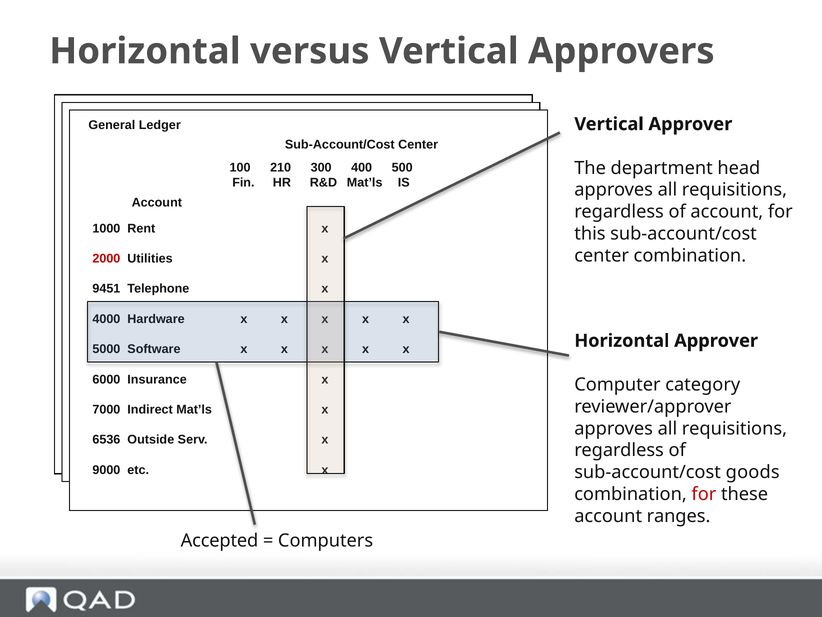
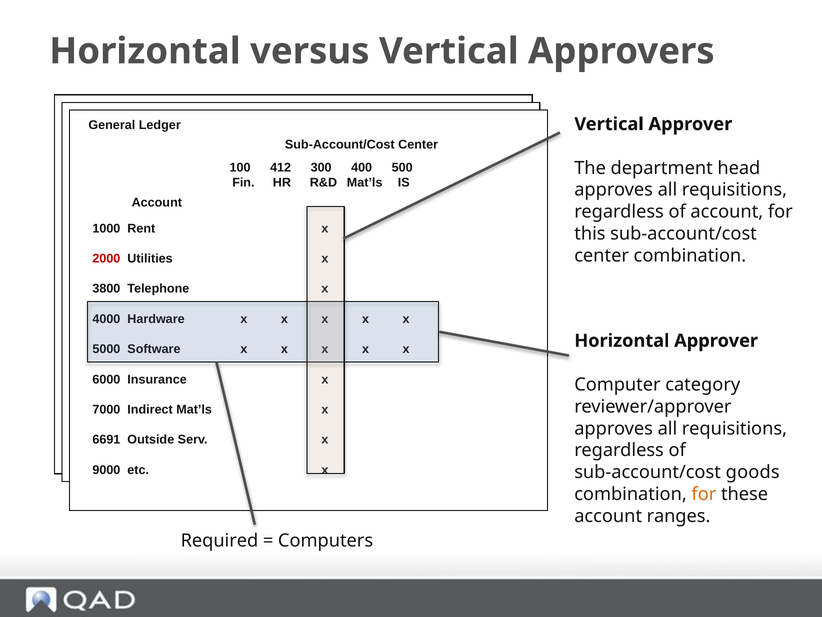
210: 210 -> 412
9451: 9451 -> 3800
6536: 6536 -> 6691
for at (704, 494) colour: red -> orange
Accepted: Accepted -> Required
